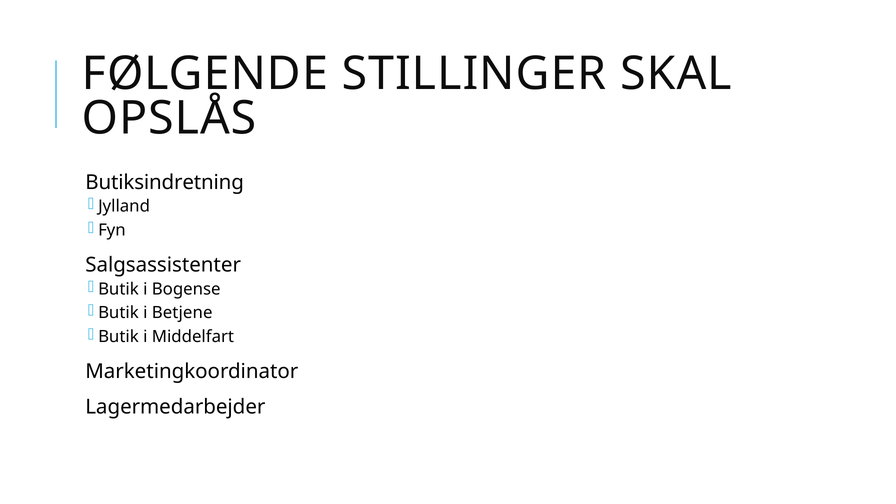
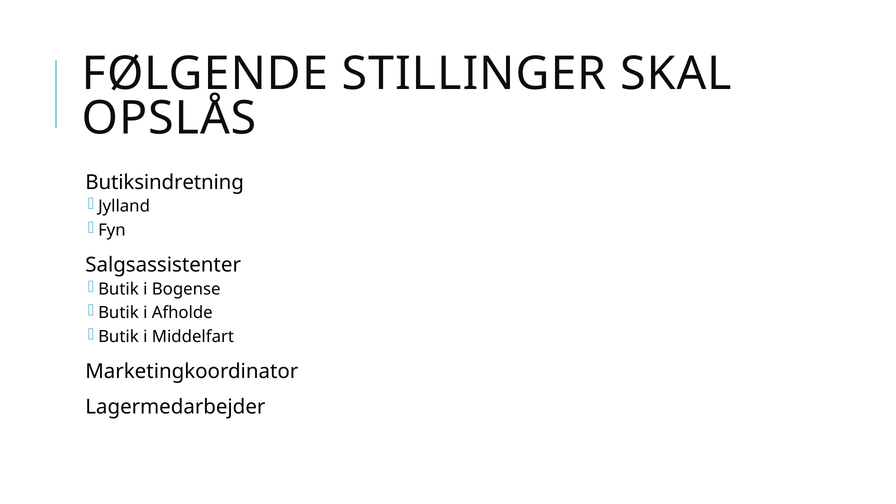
Betjene: Betjene -> Afholde
